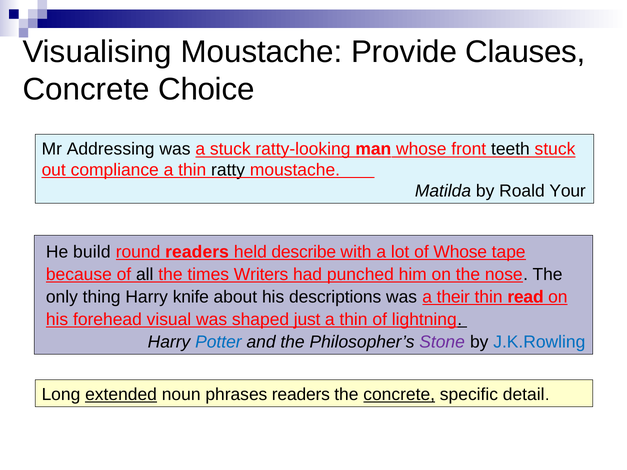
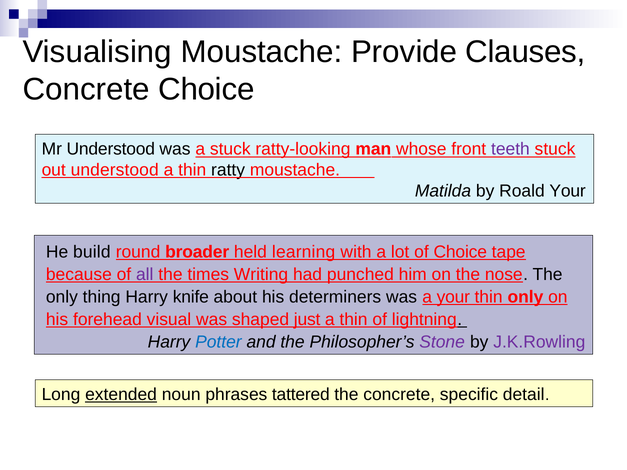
Mr Addressing: Addressing -> Understood
teeth colour: black -> purple
out compliance: compliance -> understood
round readers: readers -> broader
describe: describe -> learning
of Whose: Whose -> Choice
all colour: black -> purple
Writers: Writers -> Writing
descriptions: descriptions -> determiners
a their: their -> your
thin read: read -> only
J.K.Rowling colour: blue -> purple
phrases readers: readers -> tattered
concrete at (399, 395) underline: present -> none
